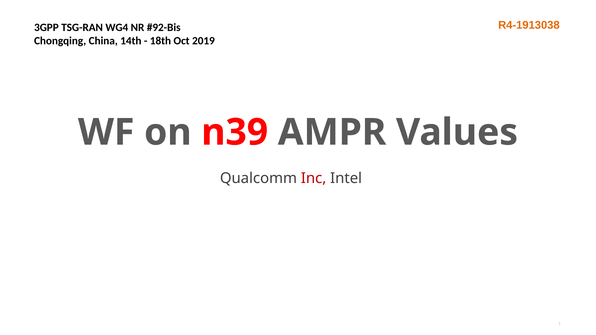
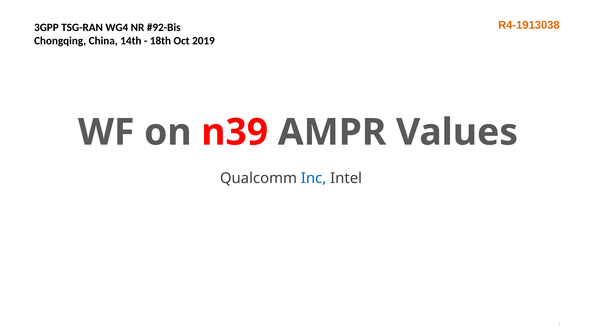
Inc colour: red -> blue
